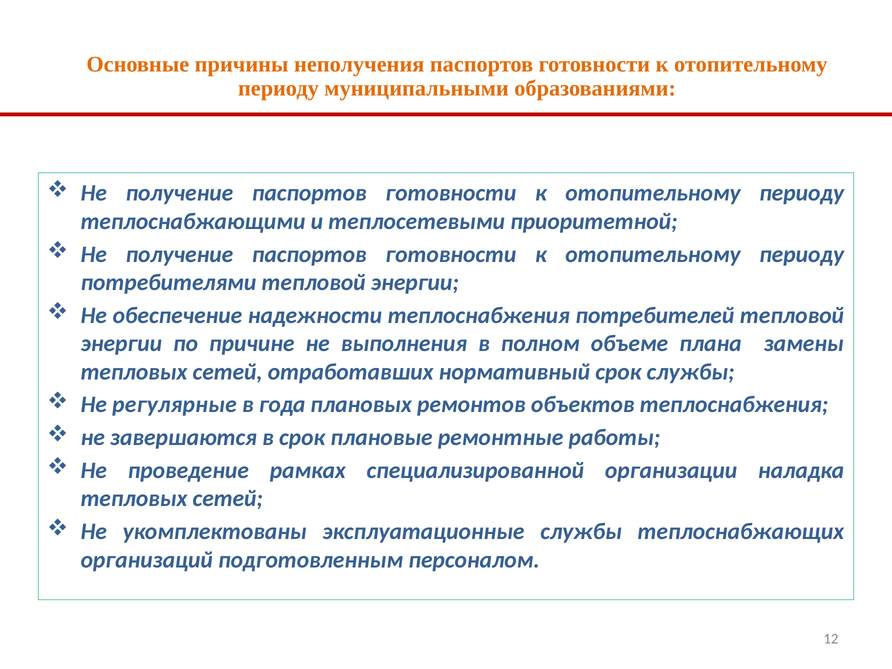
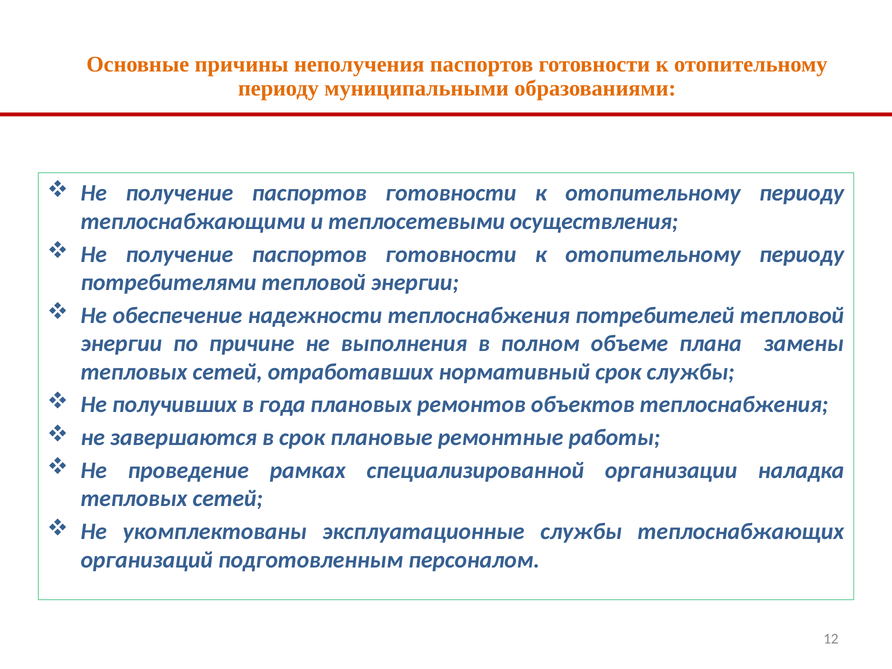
приоритетной: приоритетной -> осуществления
регулярные: регулярные -> получивших
